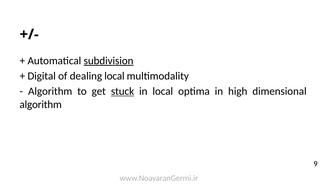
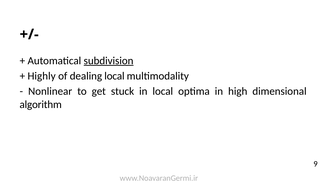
Digital: Digital -> Highly
Algorithm at (50, 91): Algorithm -> Nonlinear
stuck underline: present -> none
